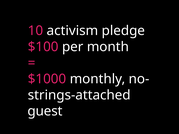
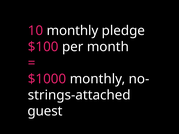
10 activism: activism -> monthly
